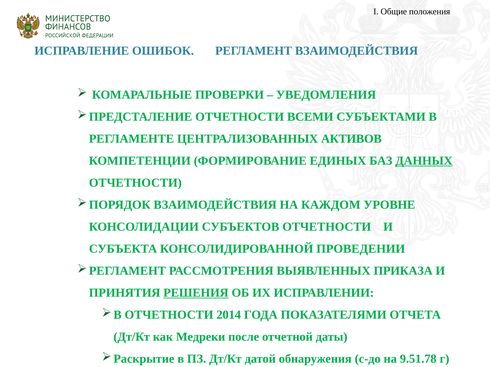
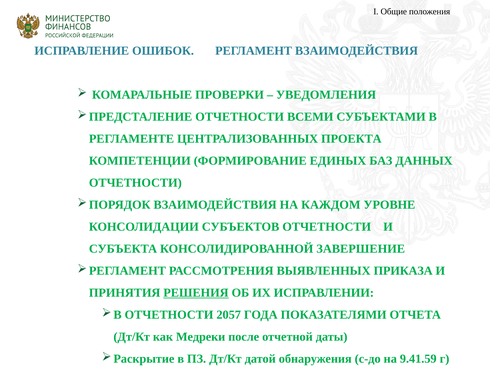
АКТИВОВ: АКТИВОВ -> ПРОЕКТА
ДАННЫХ underline: present -> none
ПРОВЕДЕНИИ: ПРОВЕДЕНИИ -> ЗАВЕРШЕНИЕ
2014: 2014 -> 2057
9.51.78: 9.51.78 -> 9.41.59
